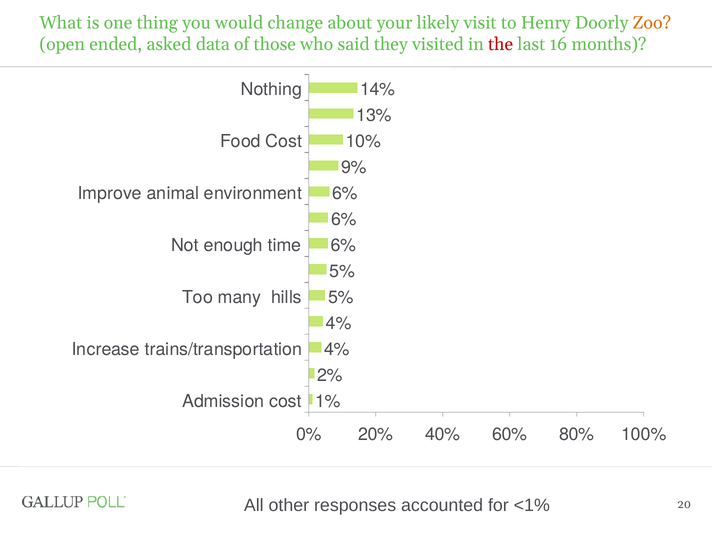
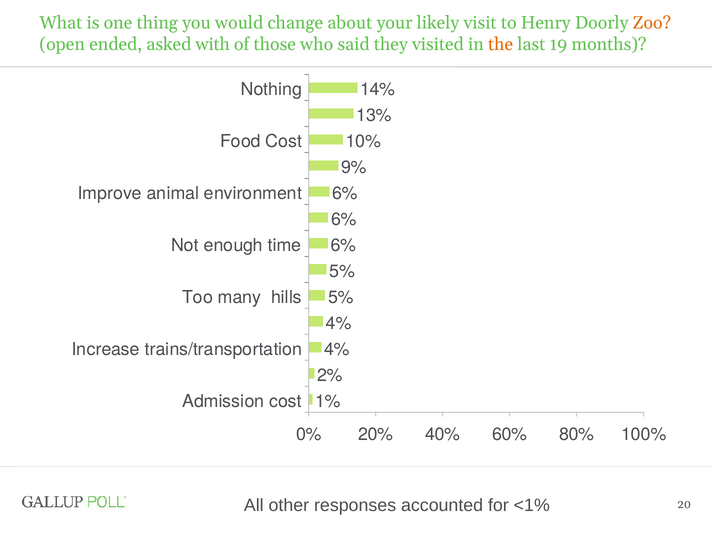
data: data -> with
the colour: red -> orange
16: 16 -> 19
